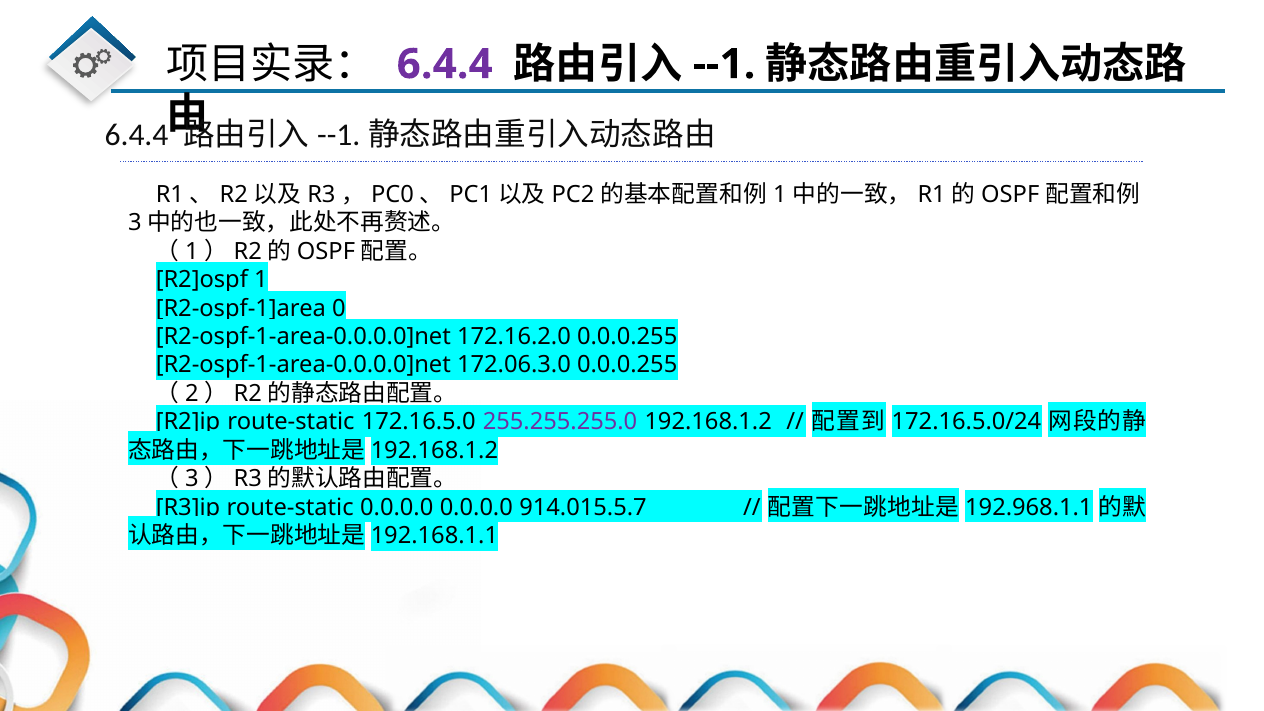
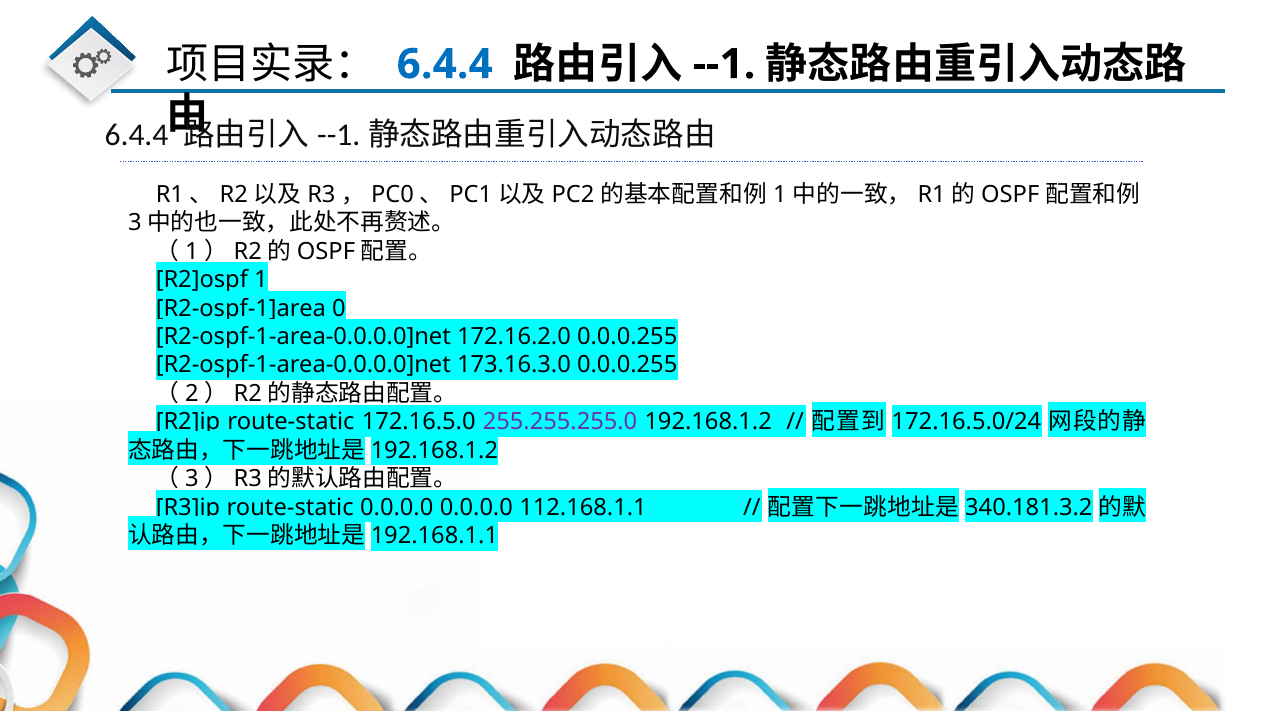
6.4.4 at (445, 64) colour: purple -> blue
172.06.3.0: 172.06.3.0 -> 173.16.3.0
914.015.5.7: 914.015.5.7 -> 112.168.1.1
192.968.1.1: 192.968.1.1 -> 340.181.3.2
